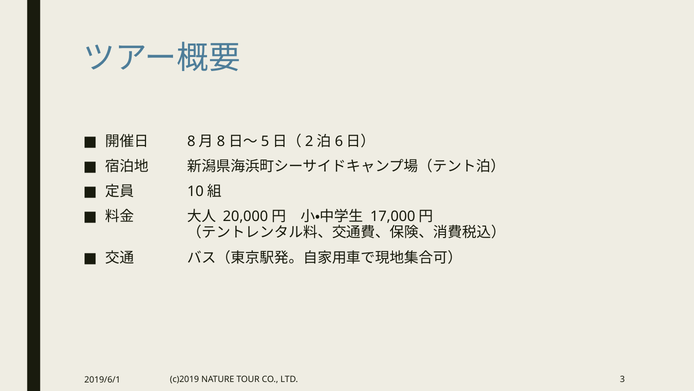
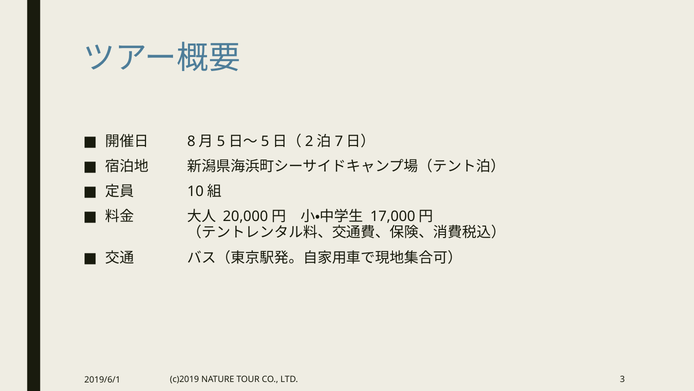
8 at (221, 141): 8 -> 5
6: 6 -> 7
